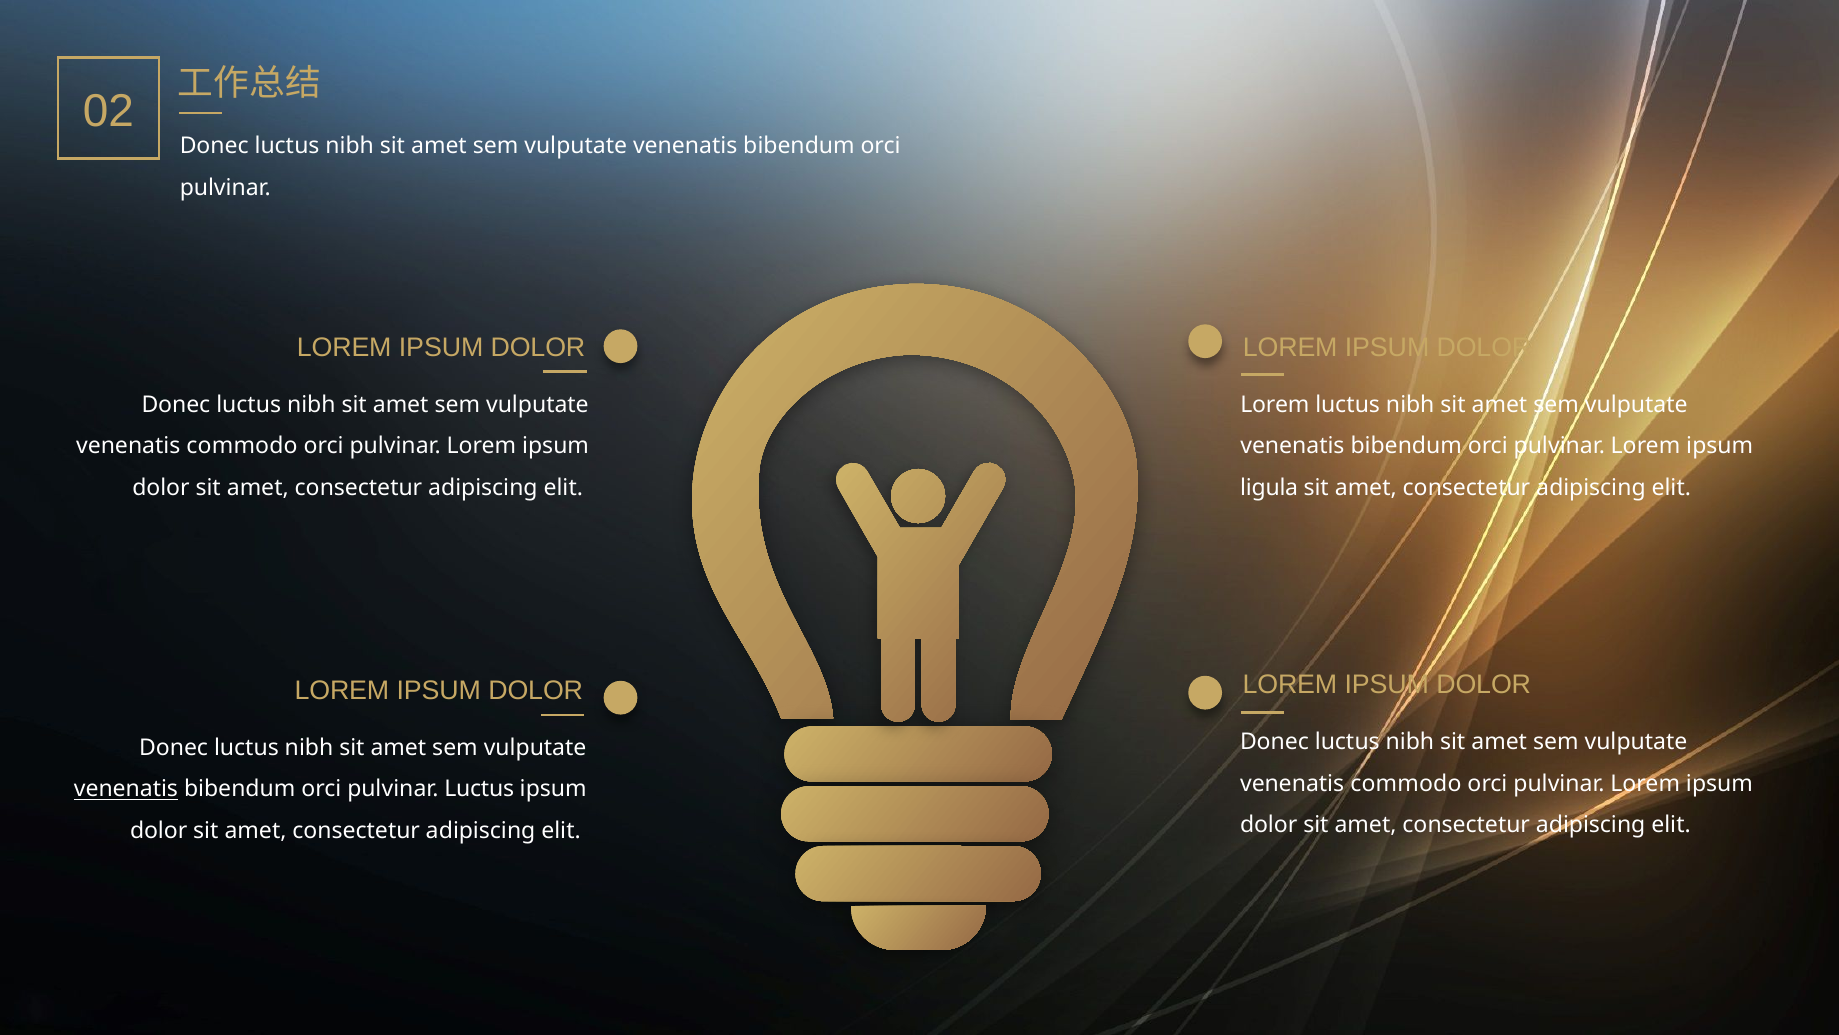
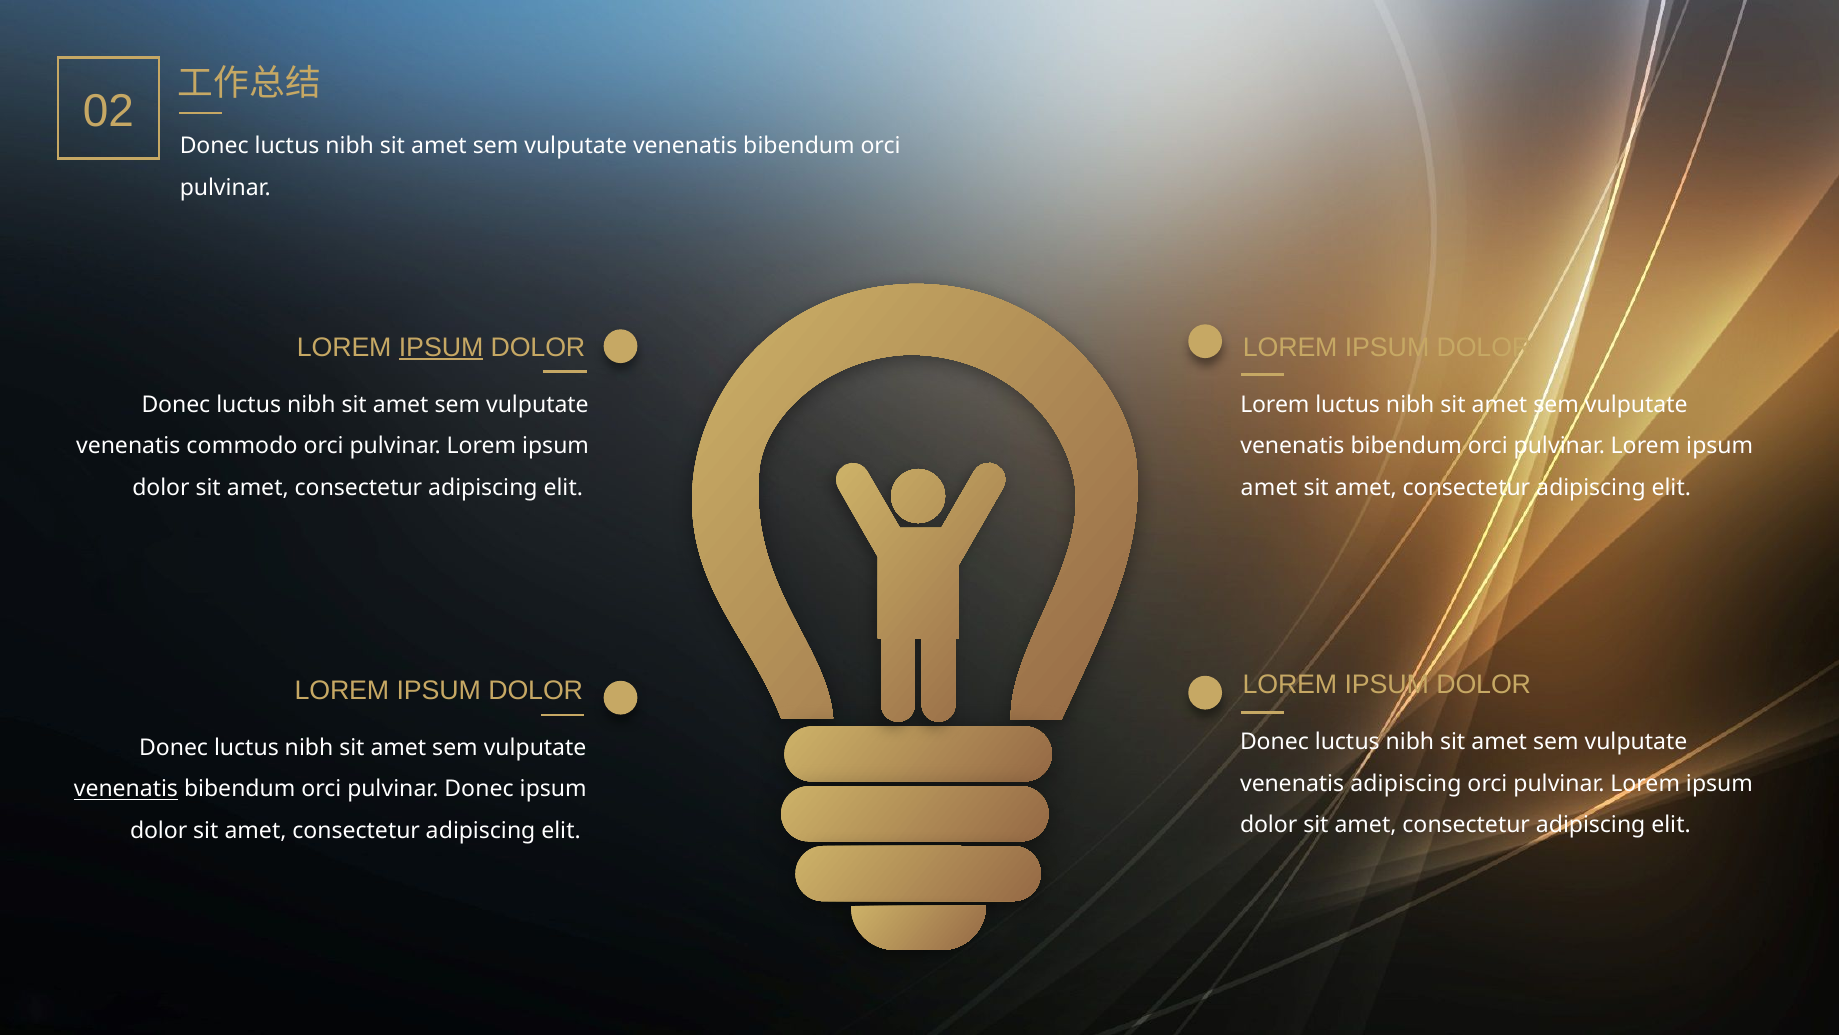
IPSUM at (441, 347) underline: none -> present
ligula at (1269, 487): ligula -> amet
commodo at (1406, 783): commodo -> adipiscing
pulvinar Luctus: Luctus -> Donec
